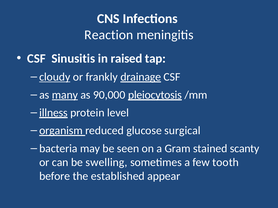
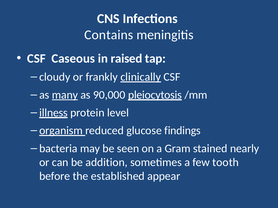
Reaction: Reaction -> Contains
Sinusitis: Sinusitis -> Caseous
cloudy underline: present -> none
drainage: drainage -> clinically
surgical: surgical -> findings
scanty: scanty -> nearly
swelling: swelling -> addition
